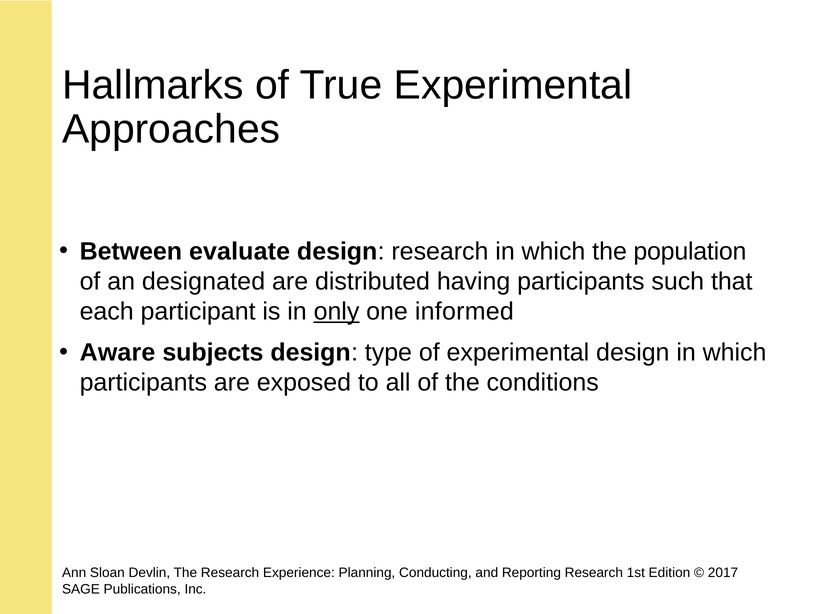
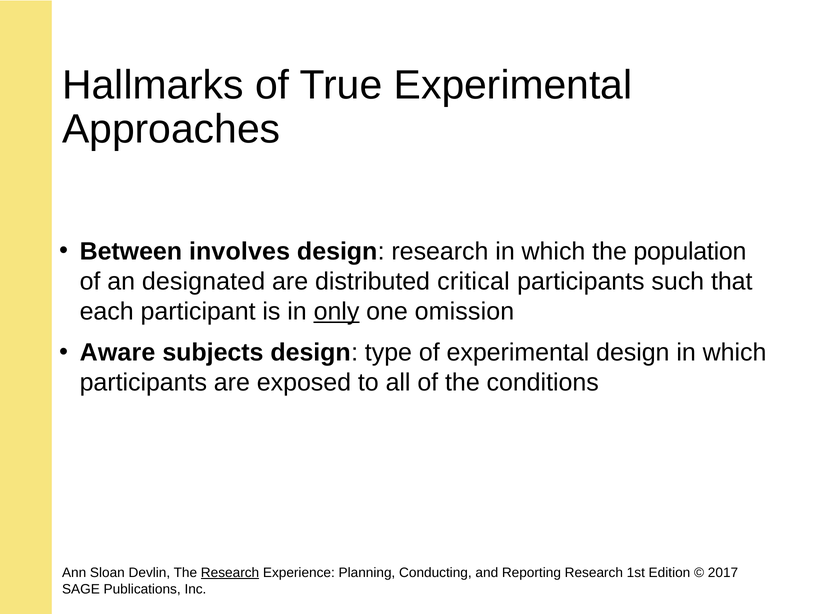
evaluate: evaluate -> involves
having: having -> critical
informed: informed -> omission
Research at (230, 572) underline: none -> present
